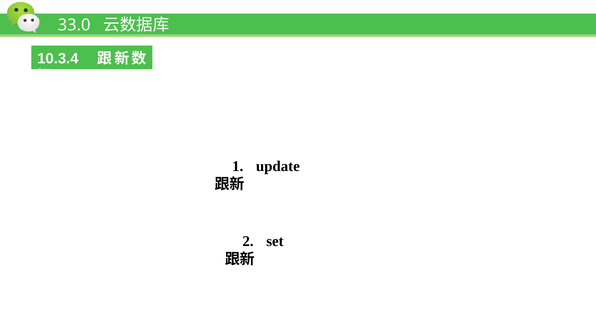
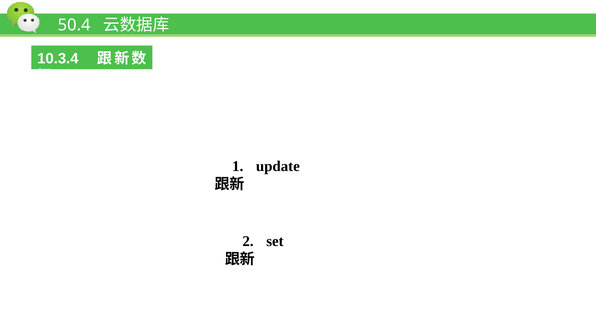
33.0: 33.0 -> 50.4
